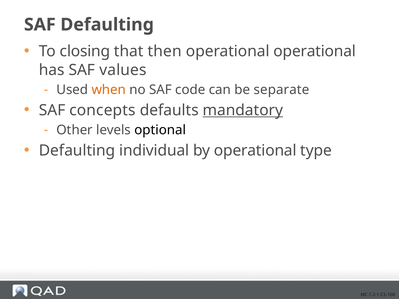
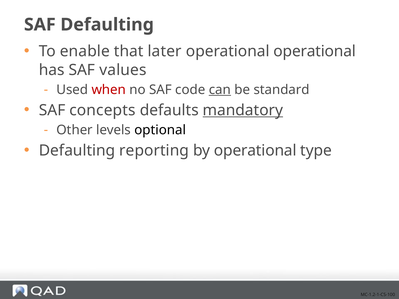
closing: closing -> enable
then: then -> later
when colour: orange -> red
can underline: none -> present
separate: separate -> standard
individual: individual -> reporting
